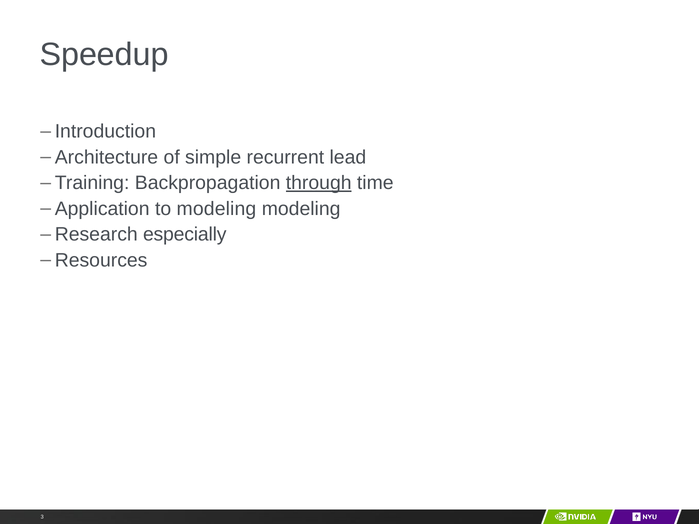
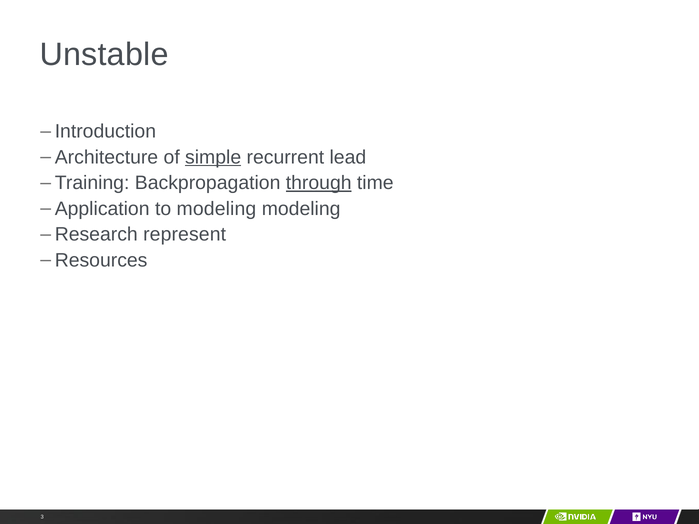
Speedup: Speedup -> Unstable
simple underline: none -> present
especially: especially -> represent
